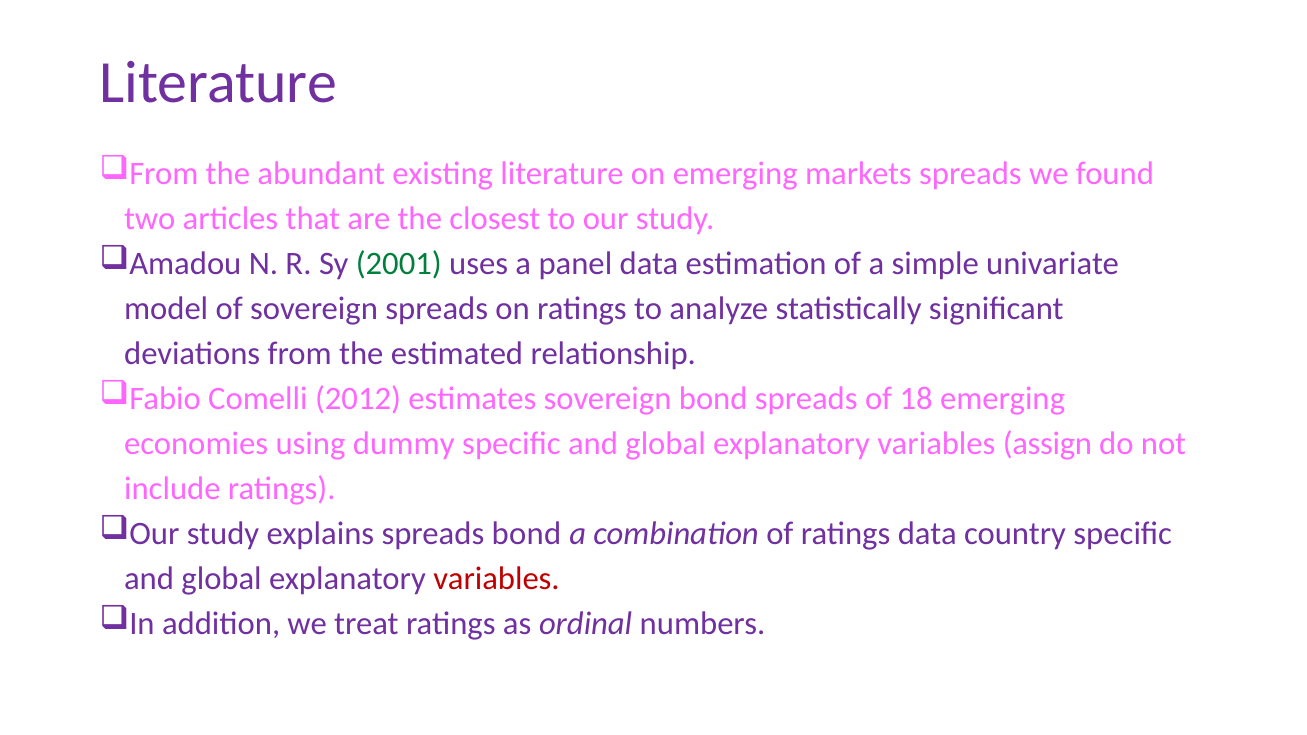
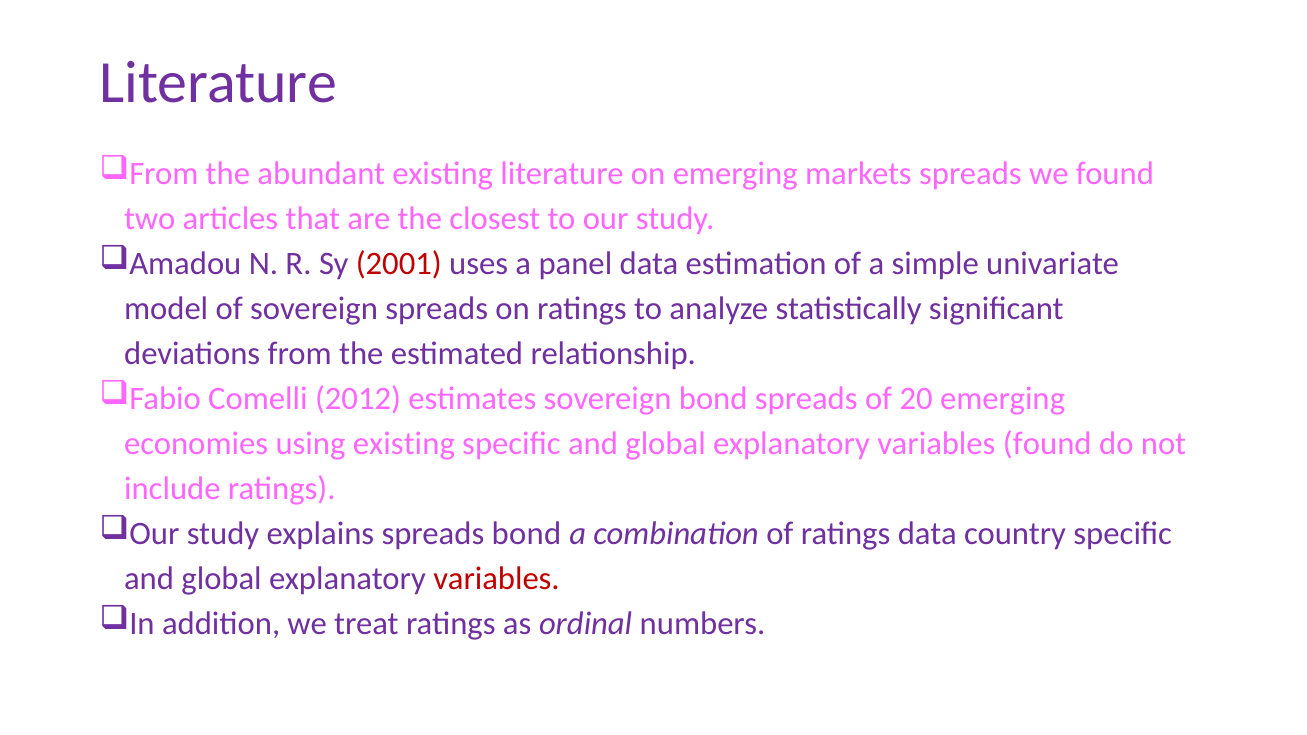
2001 colour: green -> red
18: 18 -> 20
using dummy: dummy -> existing
variables assign: assign -> found
